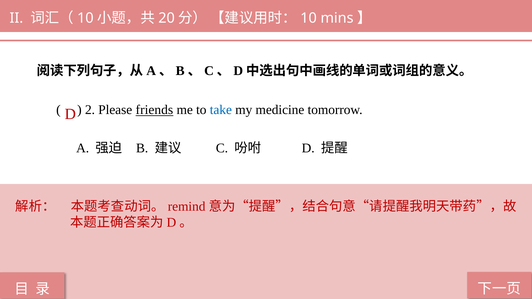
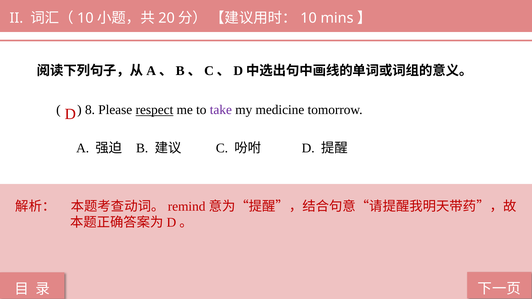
2: 2 -> 8
friends: friends -> respect
take colour: blue -> purple
